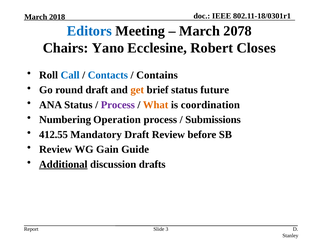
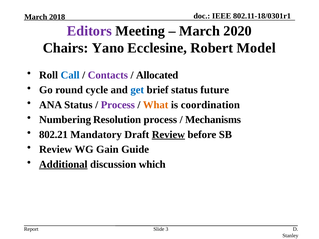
Editors colour: blue -> purple
2078: 2078 -> 2020
Closes: Closes -> Model
Contacts colour: blue -> purple
Contains: Contains -> Allocated
round draft: draft -> cycle
get colour: orange -> blue
Operation: Operation -> Resolution
Submissions: Submissions -> Mechanisms
412.55: 412.55 -> 802.21
Review at (168, 135) underline: none -> present
drafts: drafts -> which
